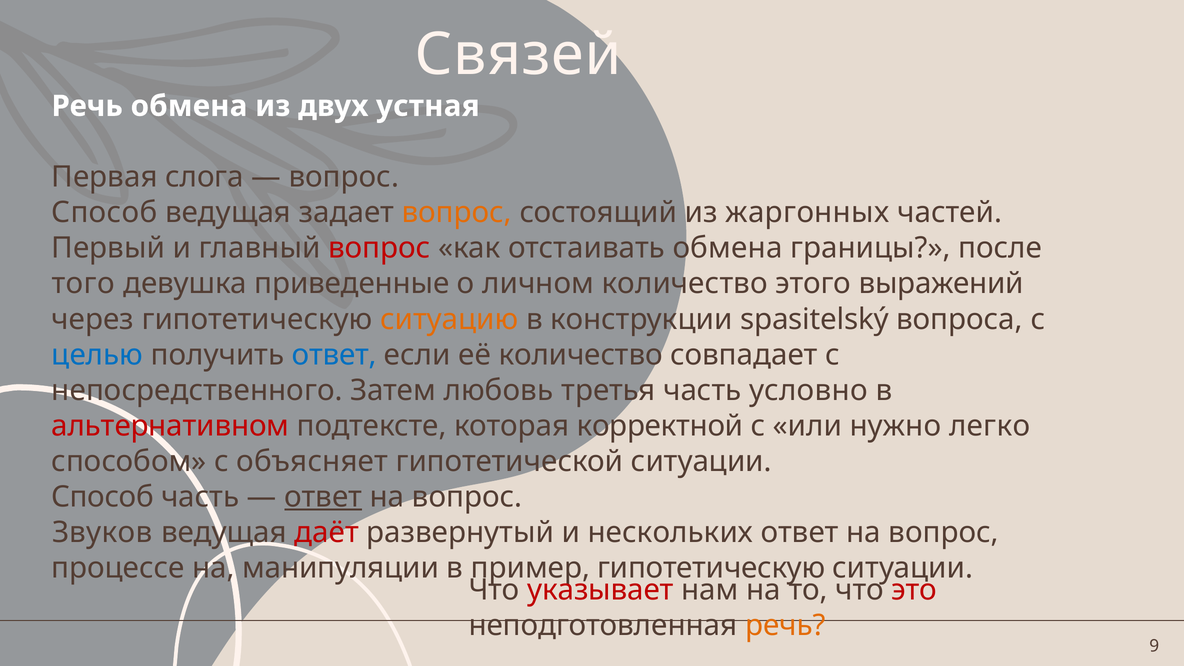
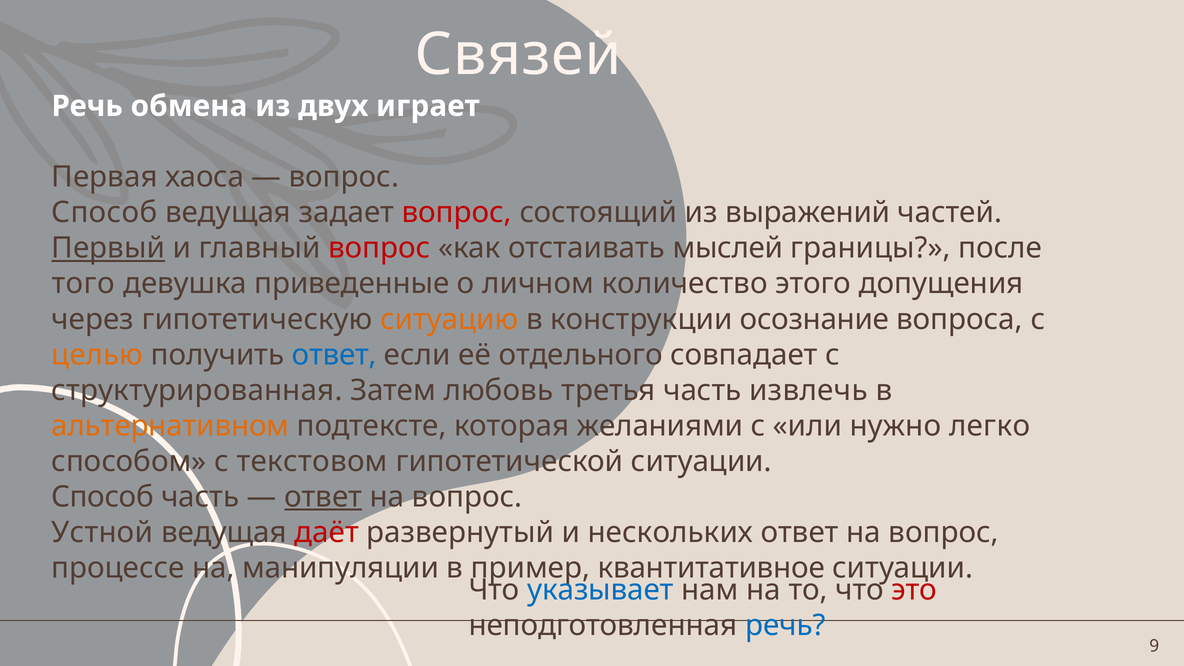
устная: устная -> играет
слога: слога -> хаоса
вопрос at (457, 213) colour: orange -> red
жаргонных: жаргонных -> выражений
Первый underline: none -> present
отстаивать обмена: обмена -> мыслей
выражений: выражений -> допущения
spasitelský: spasitelský -> осознание
целью colour: blue -> orange
её количество: количество -> отдельного
непосредственного: непосредственного -> структурированная
условно: условно -> извлечь
альтернативном colour: red -> orange
корректной: корректной -> желаниями
объясняет: объясняет -> текстовом
Звуков: Звуков -> Устной
пример гипотетическую: гипотетическую -> квантитативное
указывает colour: red -> blue
речь at (785, 626) colour: orange -> blue
